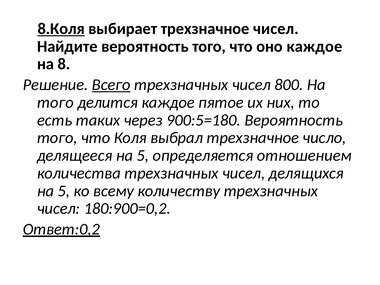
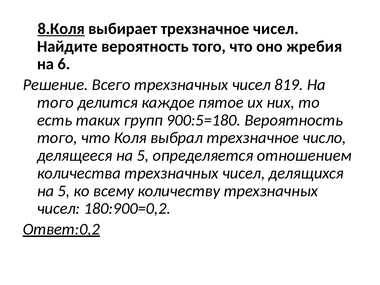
оно каждое: каждое -> жребия
8: 8 -> 6
Всего underline: present -> none
800: 800 -> 819
через: через -> групп
